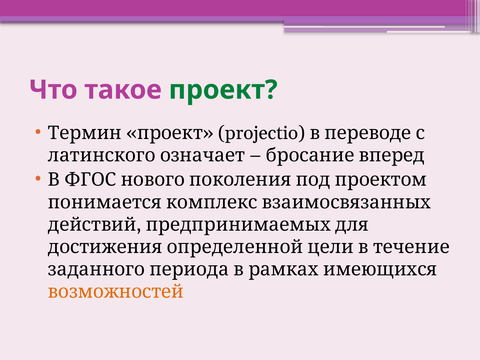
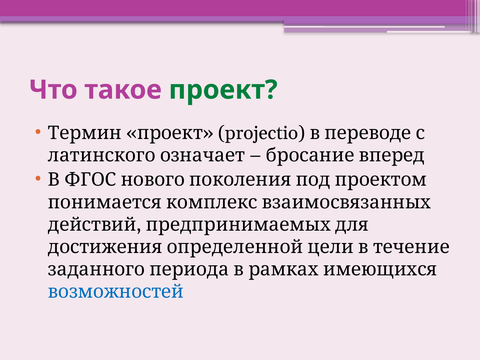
возможностей colour: orange -> blue
